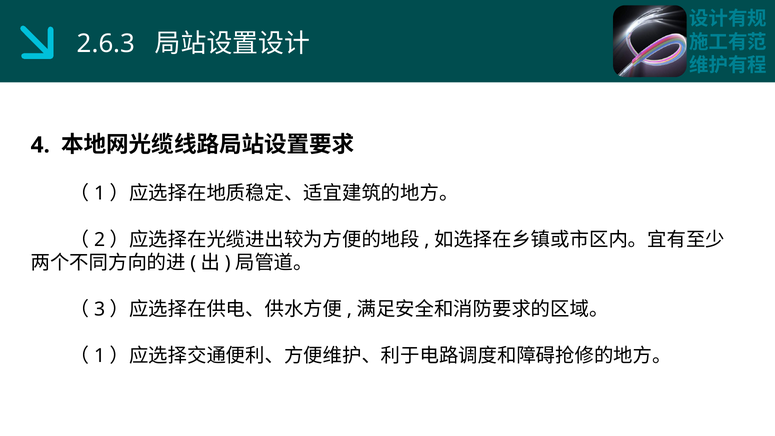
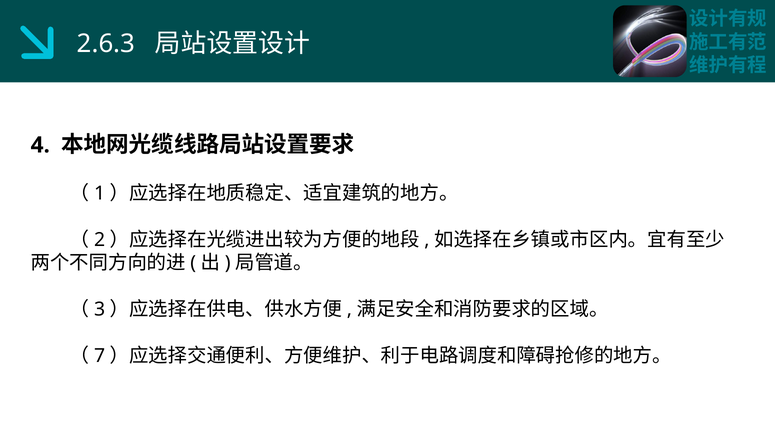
1 at (100, 356): 1 -> 7
